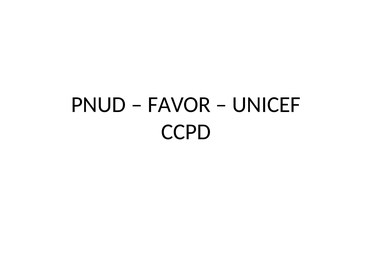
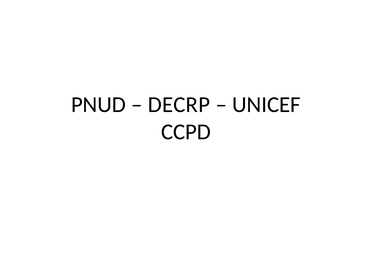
FAVOR: FAVOR -> DECRP
